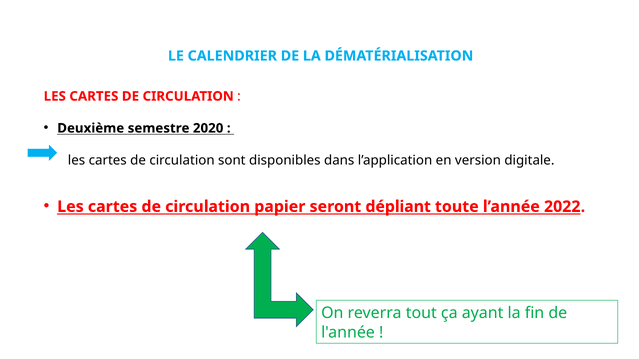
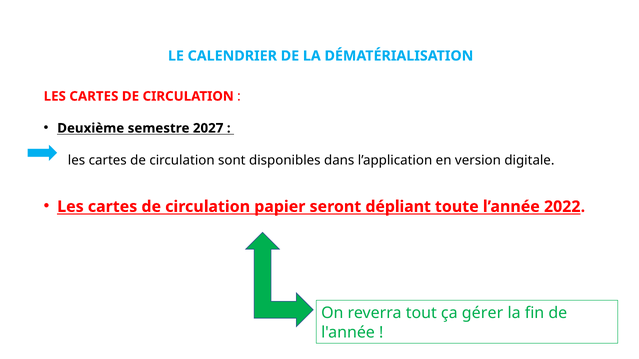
2020: 2020 -> 2027
ayant: ayant -> gérer
